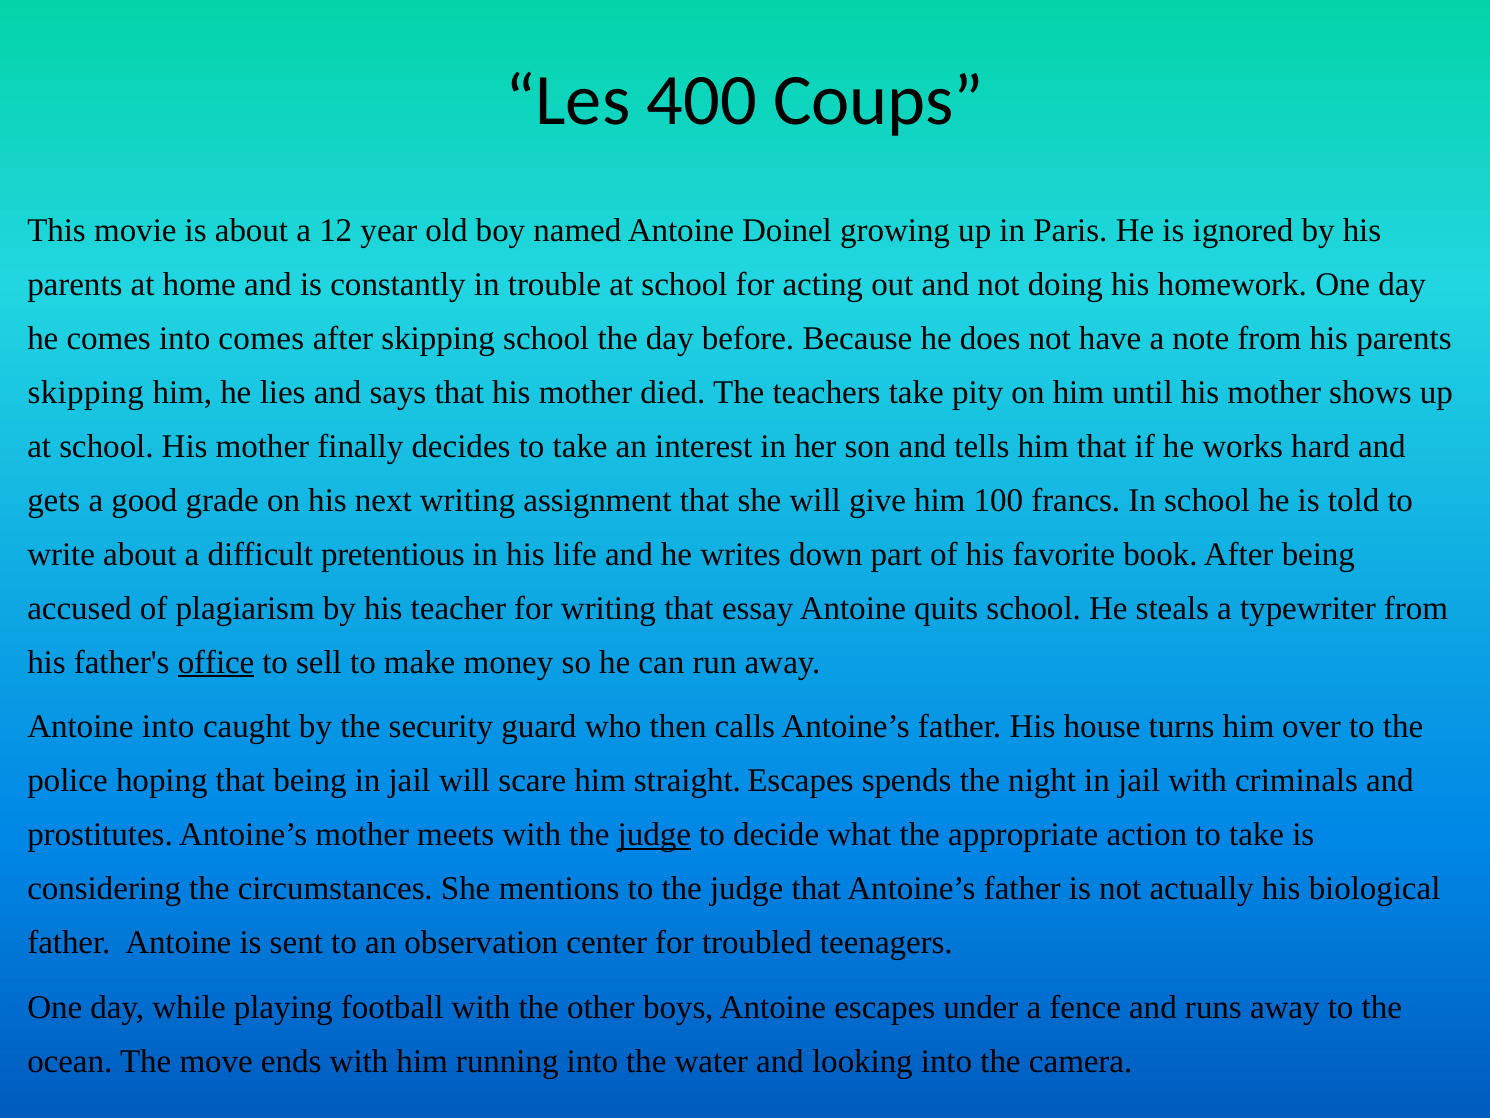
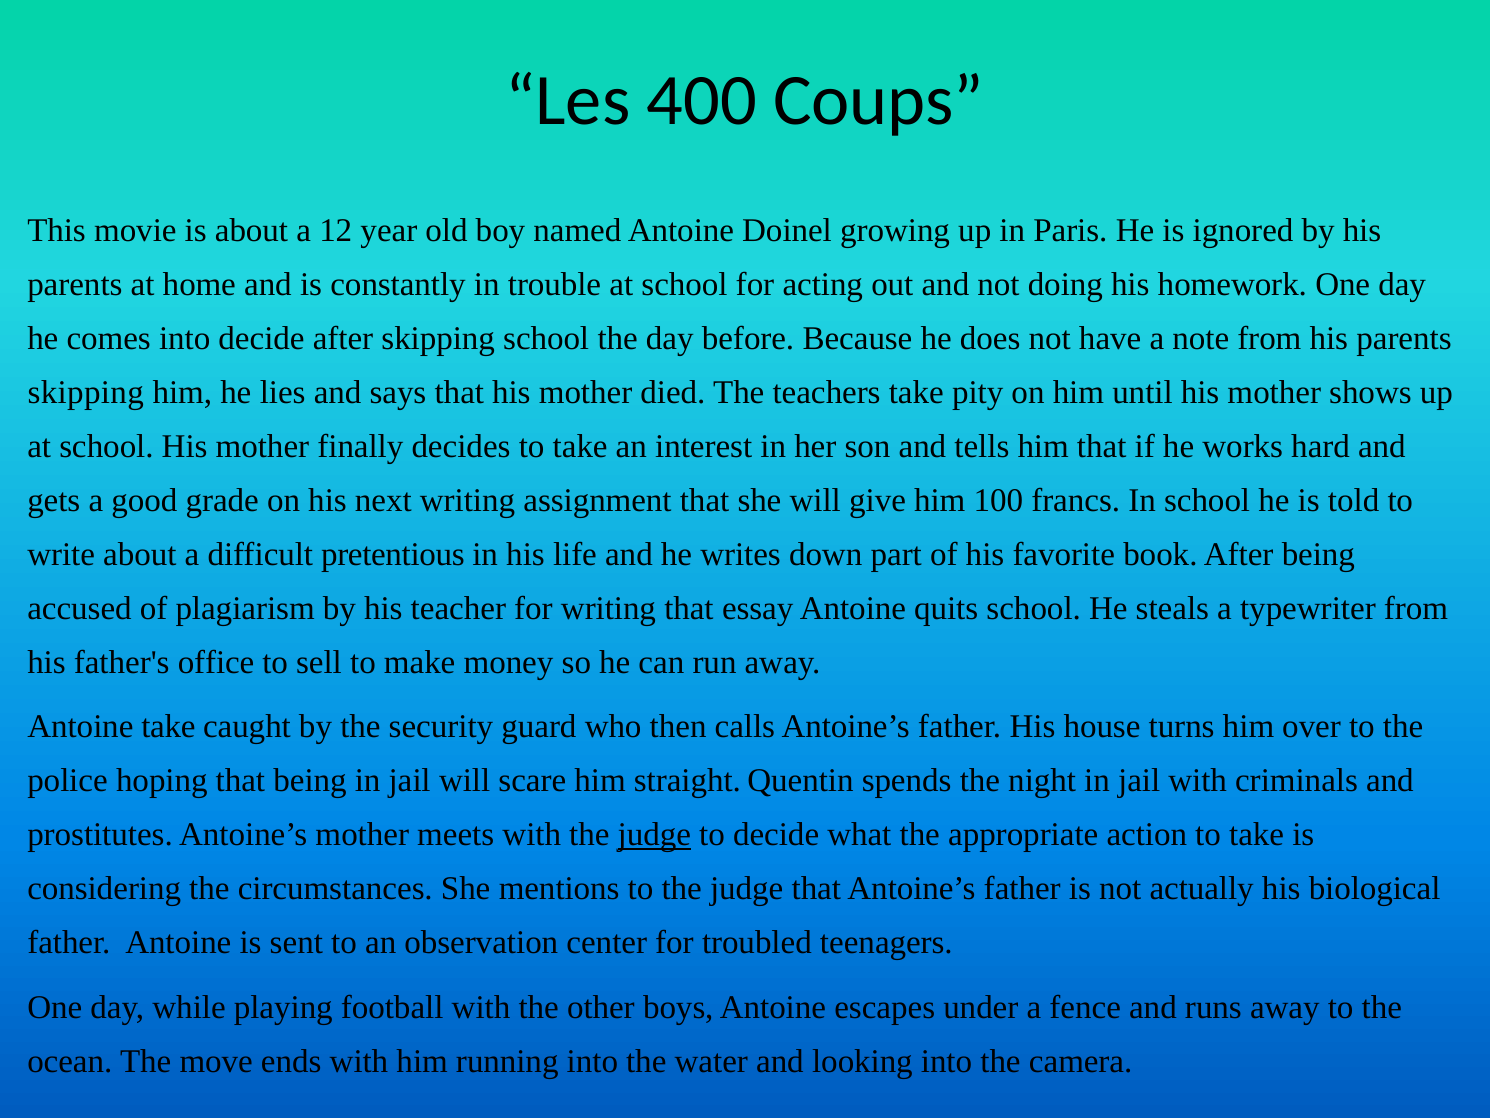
into comes: comes -> decide
office underline: present -> none
Antoine into: into -> take
straight Escapes: Escapes -> Quentin
